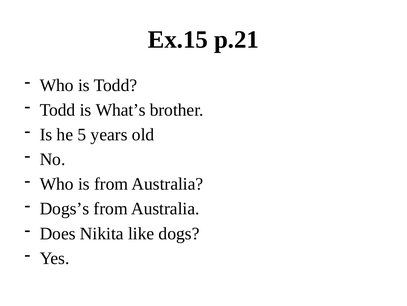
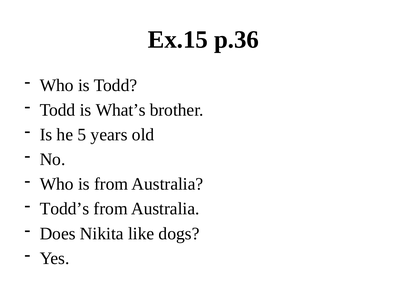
p.21: p.21 -> p.36
Dogs’s: Dogs’s -> Todd’s
